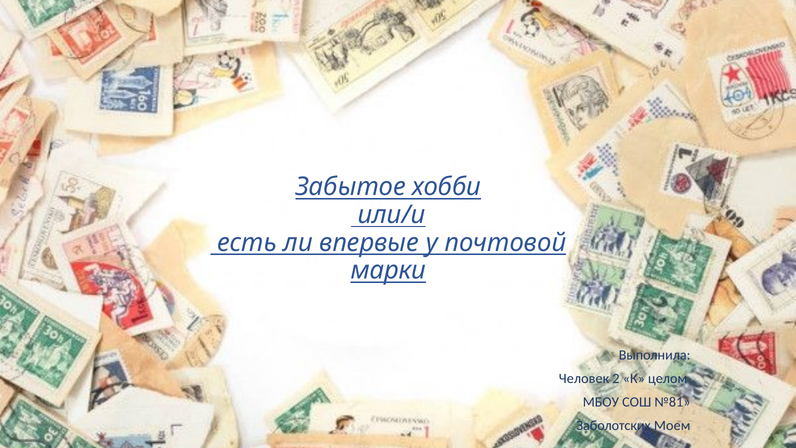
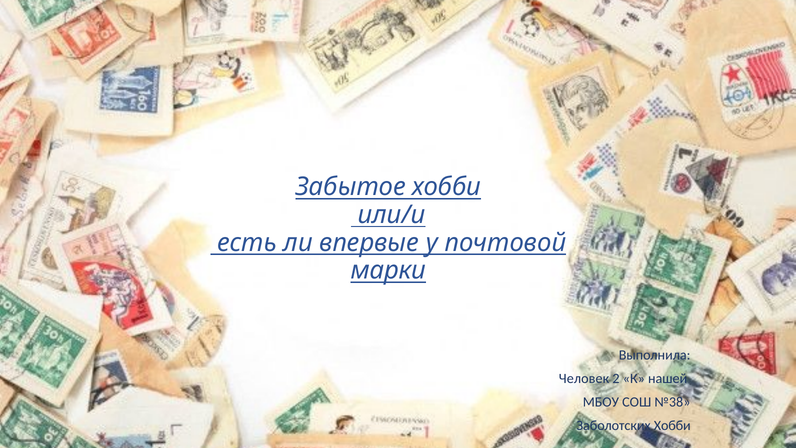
целом: целом -> нашей
№81: №81 -> №38
Заболотских Моем: Моем -> Хобби
